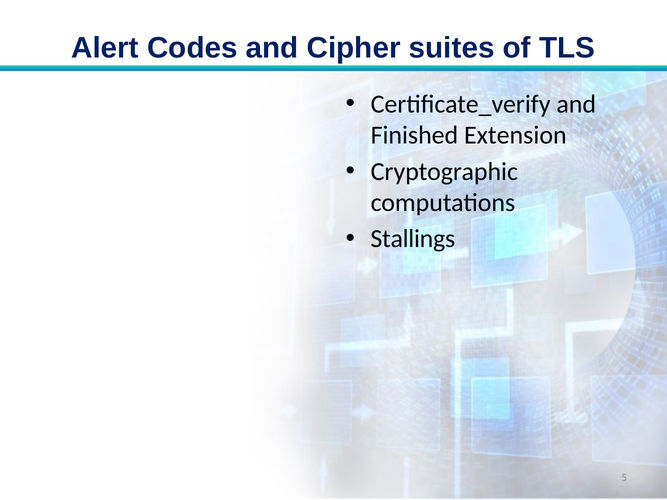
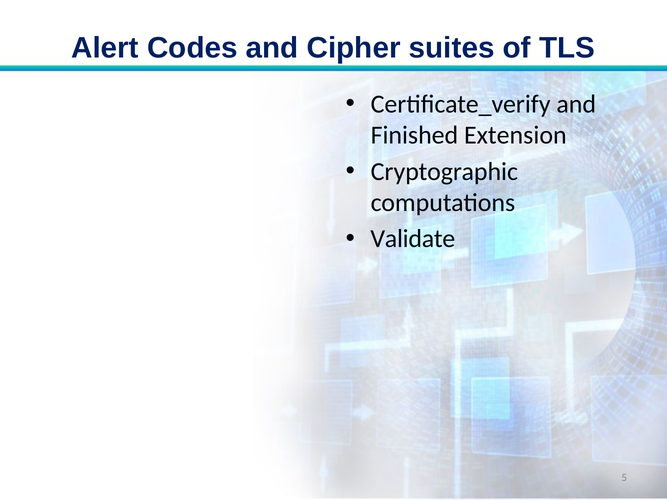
Stallings: Stallings -> Validate
